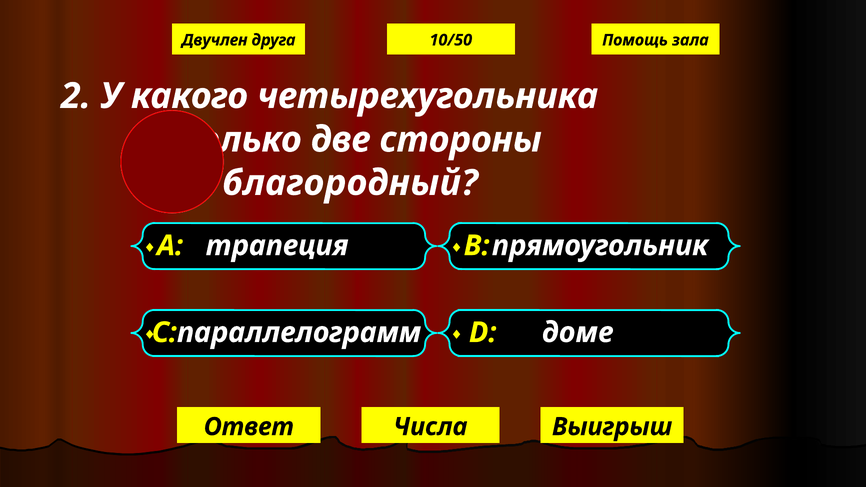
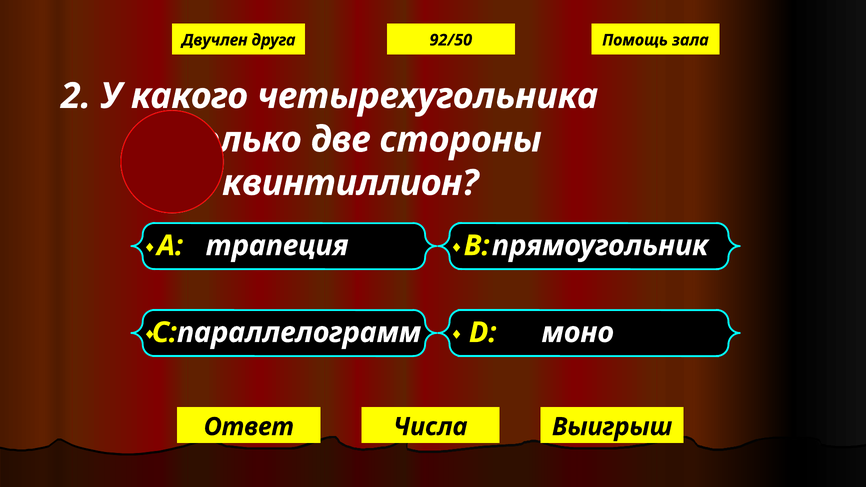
10/50: 10/50 -> 92/50
благородный: благородный -> квинтиллион
доме: доме -> моно
